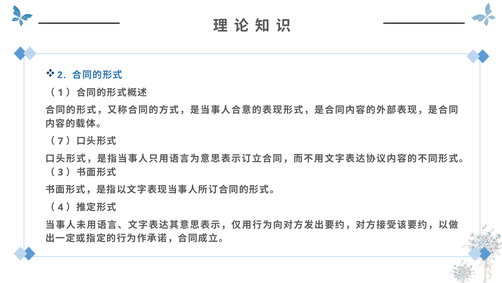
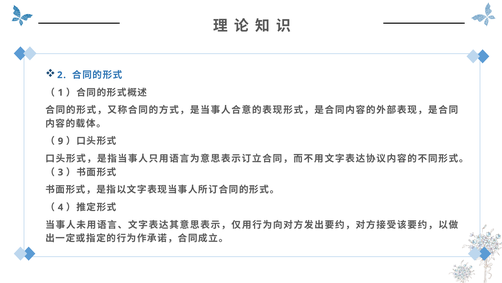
7: 7 -> 9
